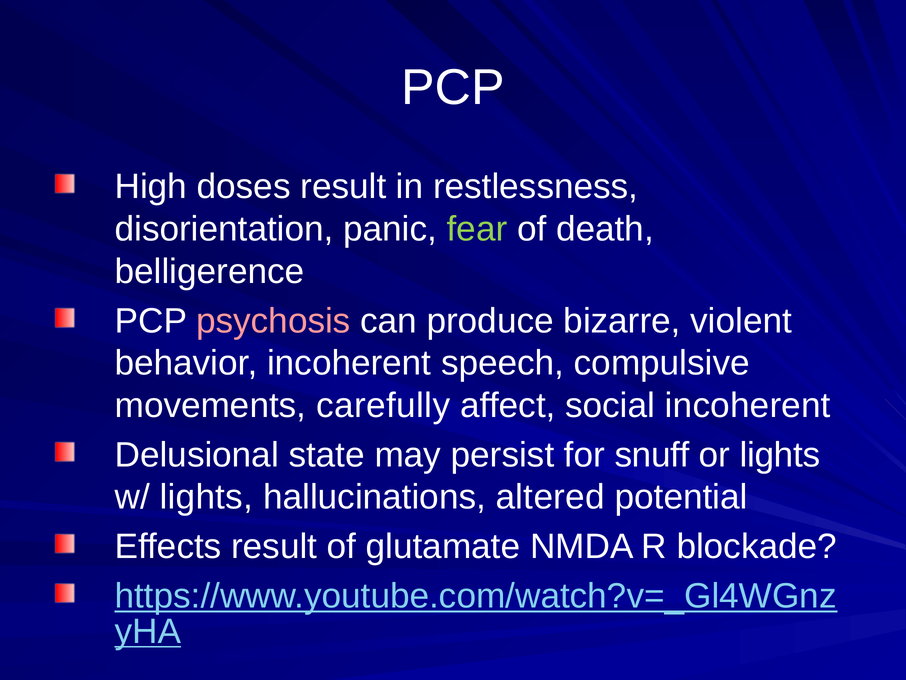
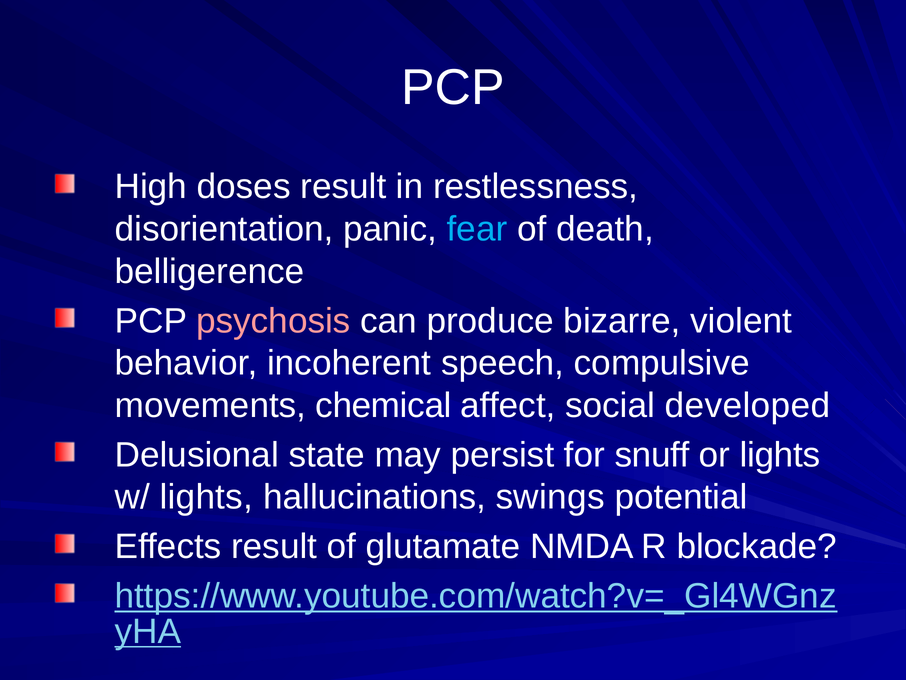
fear colour: light green -> light blue
carefully: carefully -> chemical
social incoherent: incoherent -> developed
altered: altered -> swings
